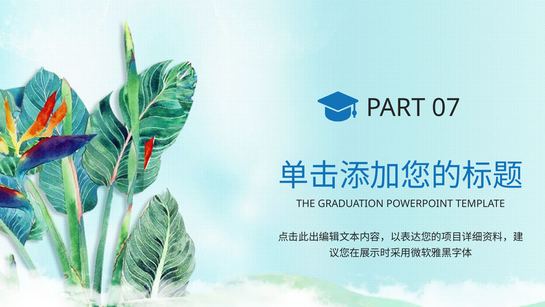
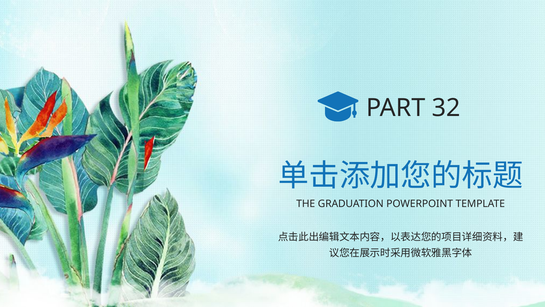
07: 07 -> 32
